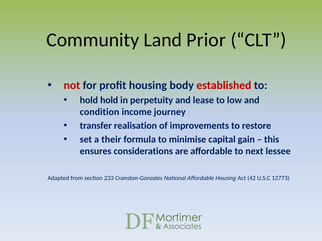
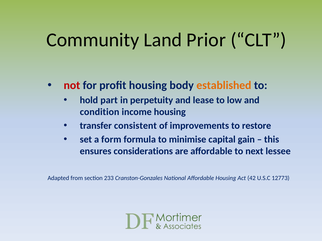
established colour: red -> orange
hold hold: hold -> part
income journey: journey -> housing
realisation: realisation -> consistent
their: their -> form
